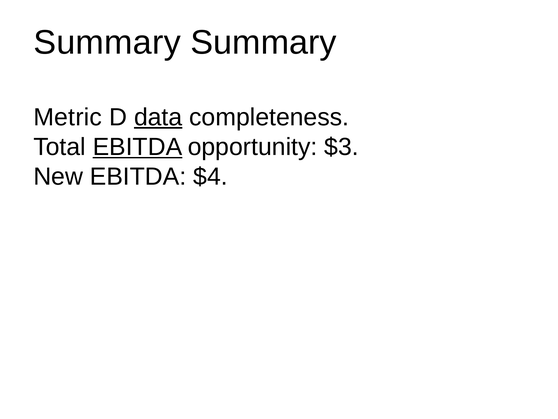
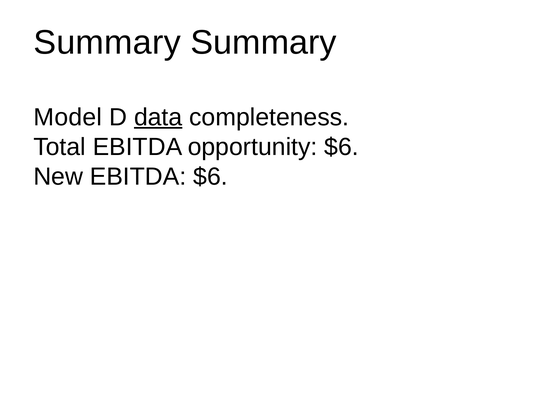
Metric: Metric -> Model
EBITDA at (137, 147) underline: present -> none
opportunity $3: $3 -> $6
EBITDA $4: $4 -> $6
